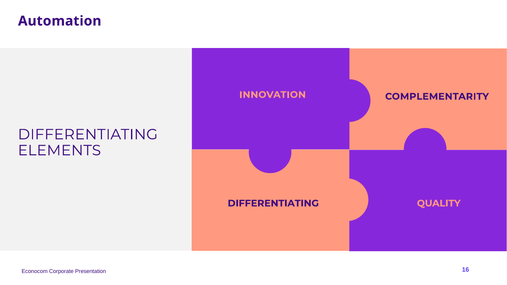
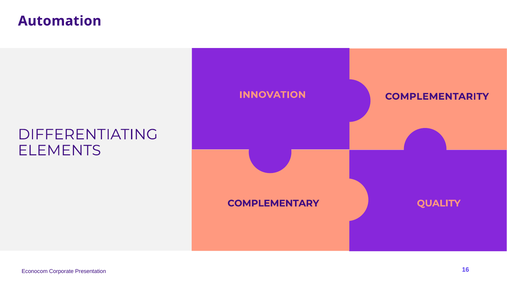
DIFFERENTIATING at (273, 203): DIFFERENTIATING -> COMPLEMENTARY
